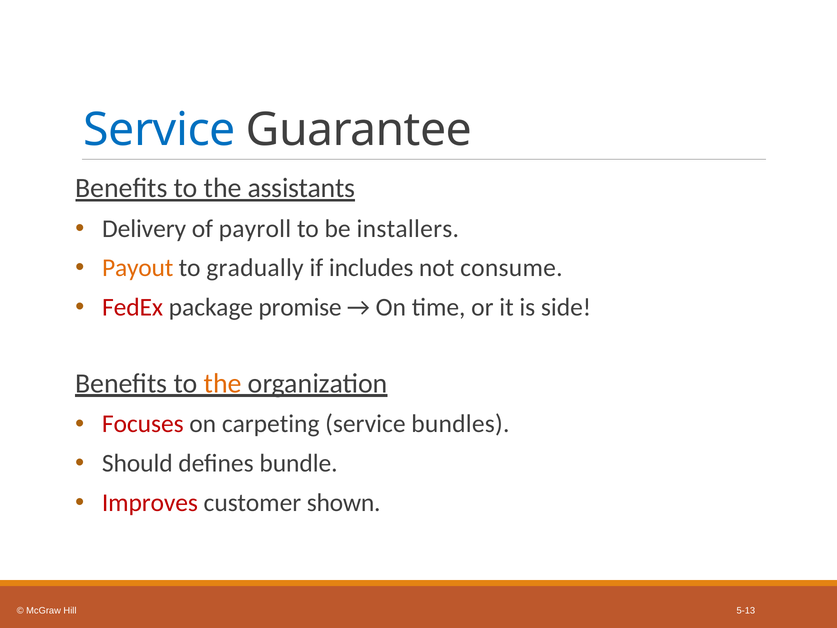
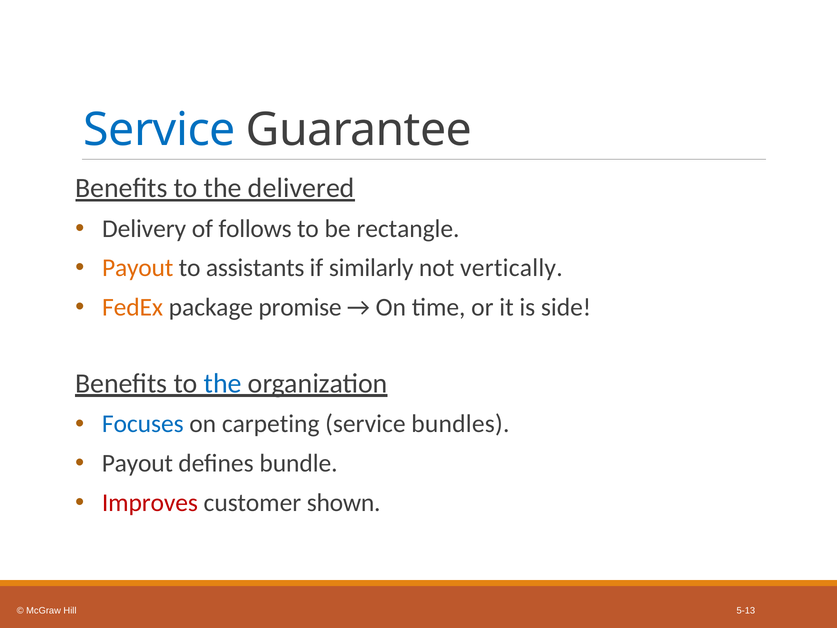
assistants: assistants -> delivered
payroll: payroll -> follows
installers: installers -> rectangle
gradually: gradually -> assistants
includes: includes -> similarly
consume: consume -> vertically
FedEx colour: red -> orange
the at (223, 383) colour: orange -> blue
Focuses colour: red -> blue
Should at (137, 463): Should -> Payout
